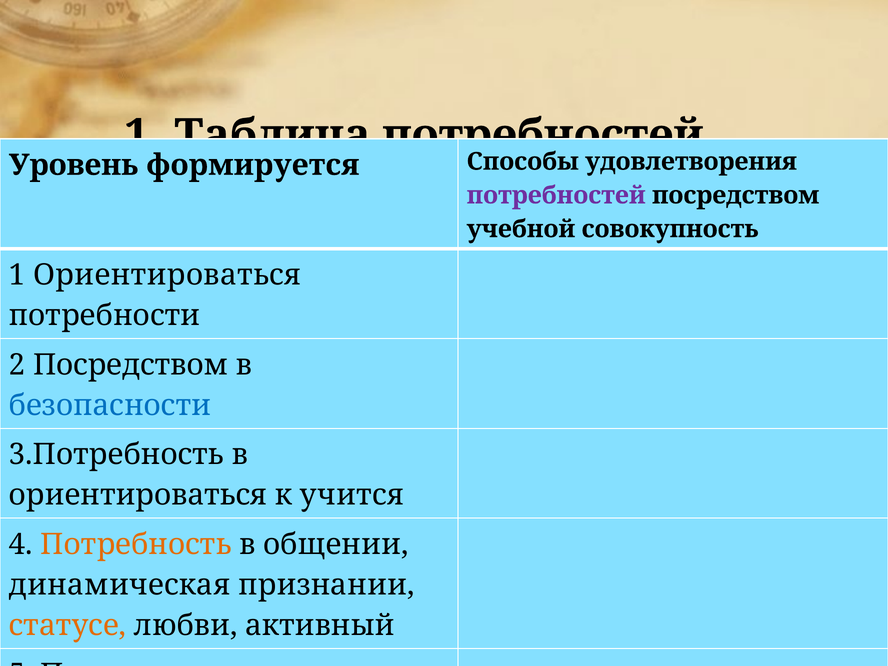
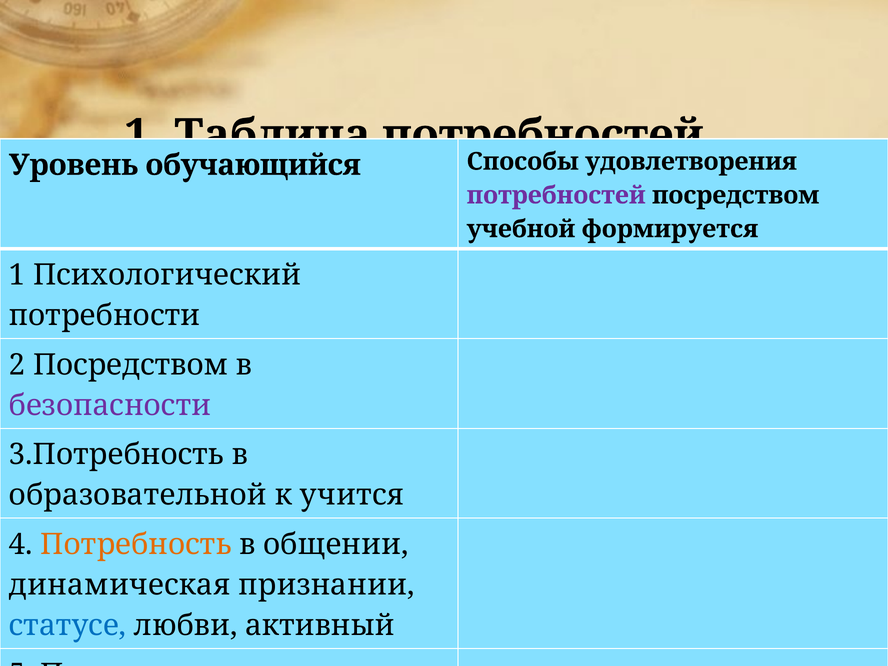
формируется: формируется -> обучающийся
совокупность: совокупность -> формируется
1 Ориентироваться: Ориентироваться -> Психологический
безопасности colour: blue -> purple
ориентироваться at (138, 495): ориентироваться -> образовательной
статусе colour: orange -> blue
